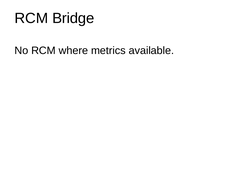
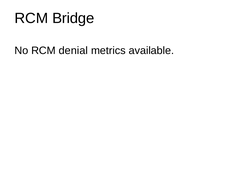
where: where -> denial
